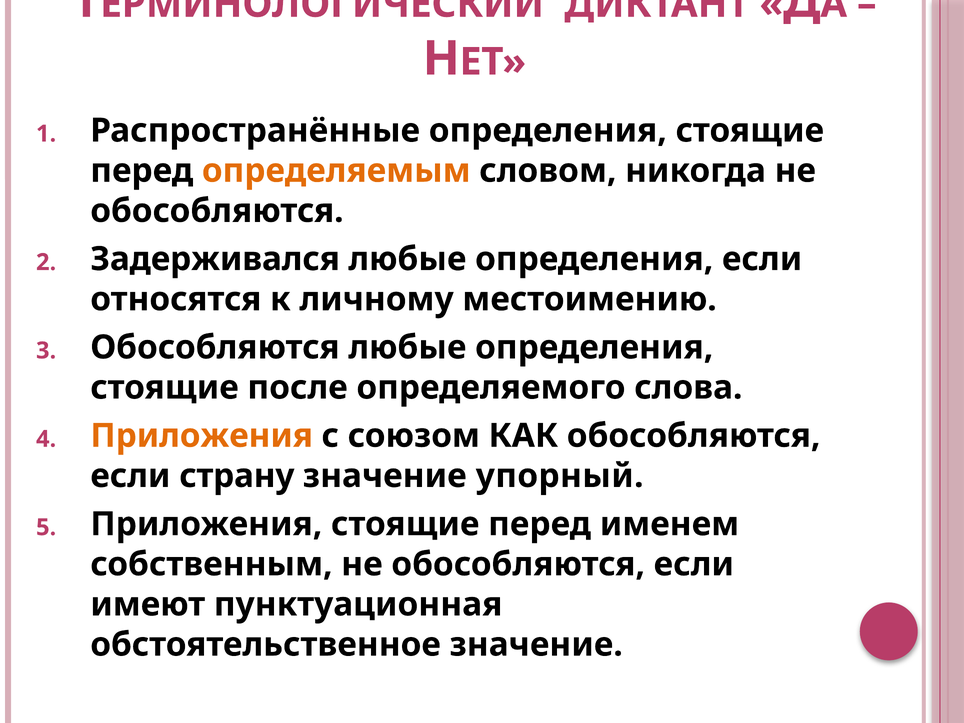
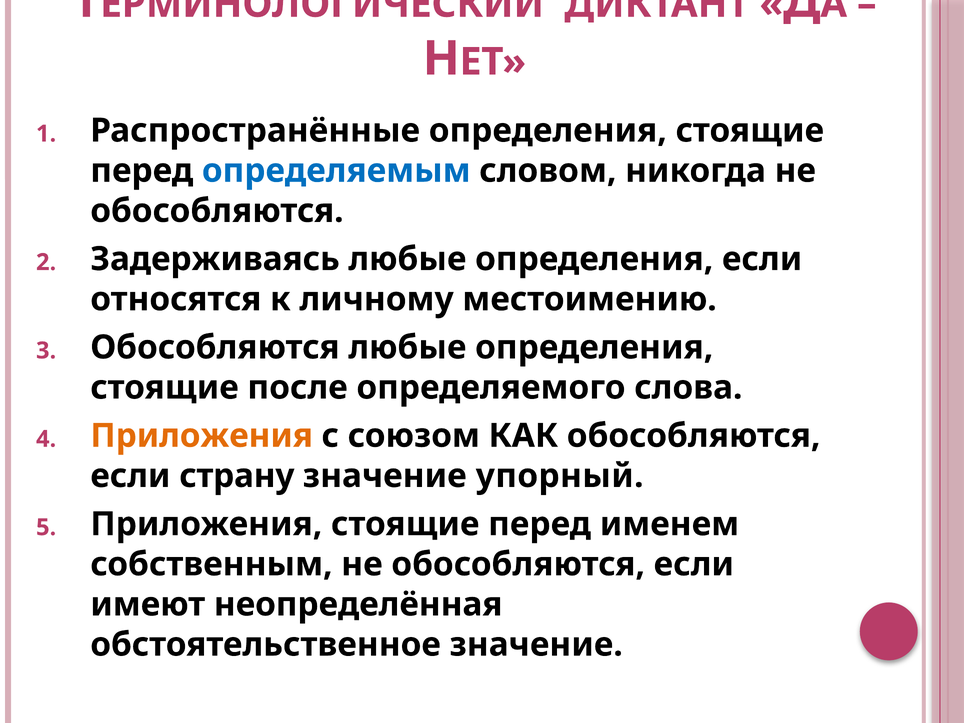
определяемым colour: orange -> blue
Задерживался: Задерживался -> Задерживаясь
пунктуационная: пунктуационная -> неопределённая
